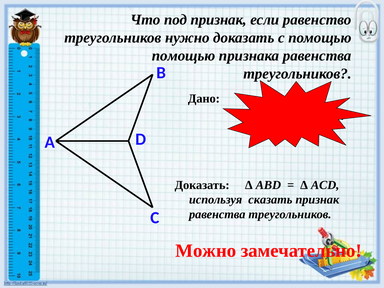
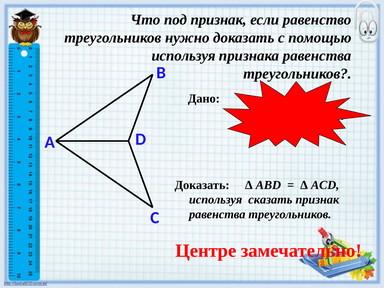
помощью at (184, 56): помощью -> используя
Можно: Можно -> Центре
